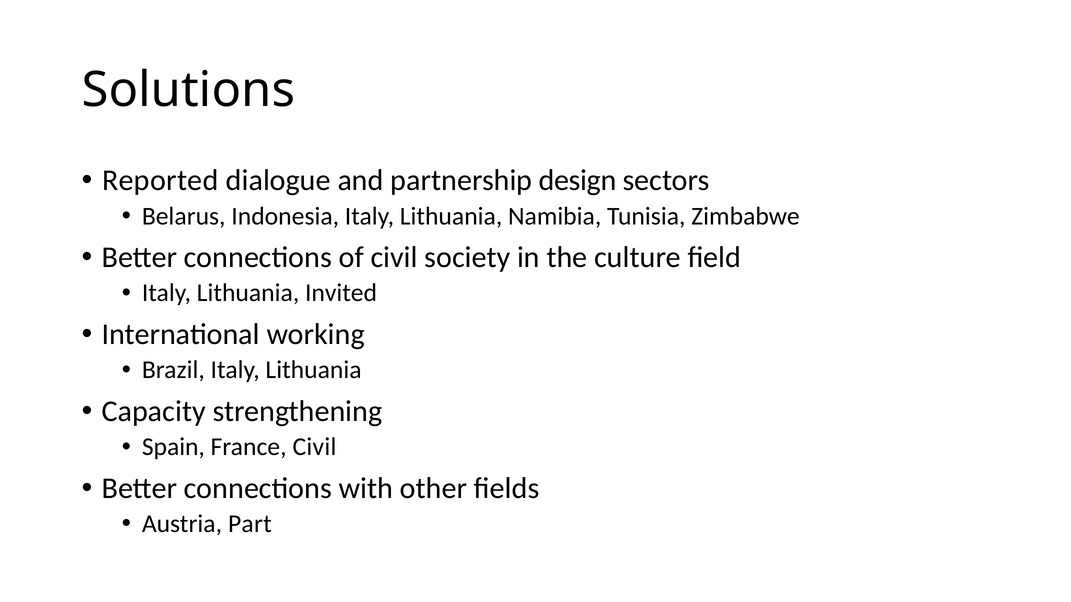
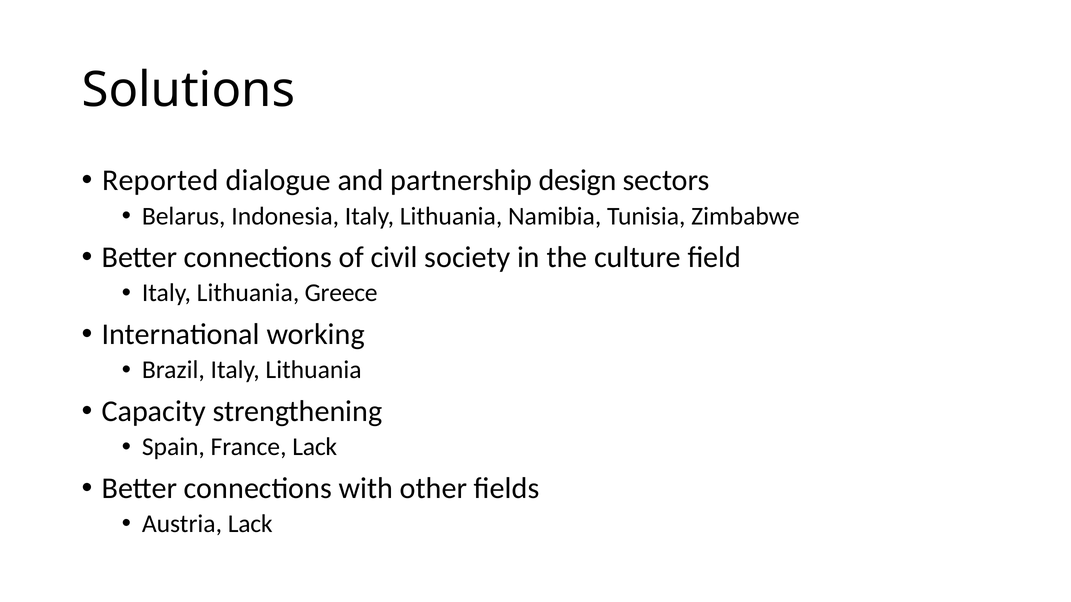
Invited: Invited -> Greece
France Civil: Civil -> Lack
Austria Part: Part -> Lack
